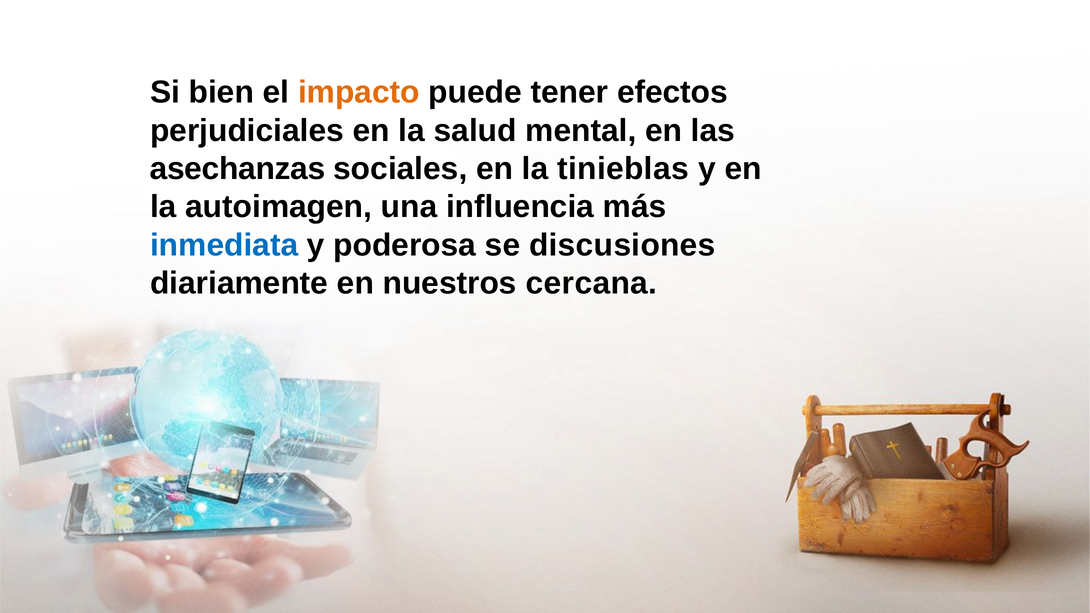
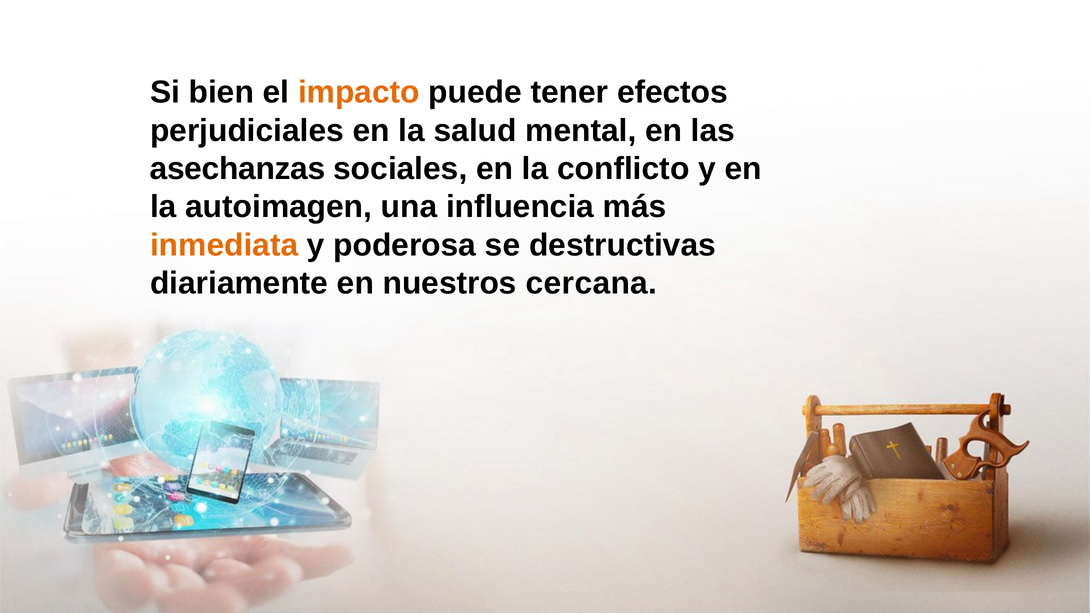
tinieblas: tinieblas -> conflicto
inmediata colour: blue -> orange
discusiones: discusiones -> destructivas
